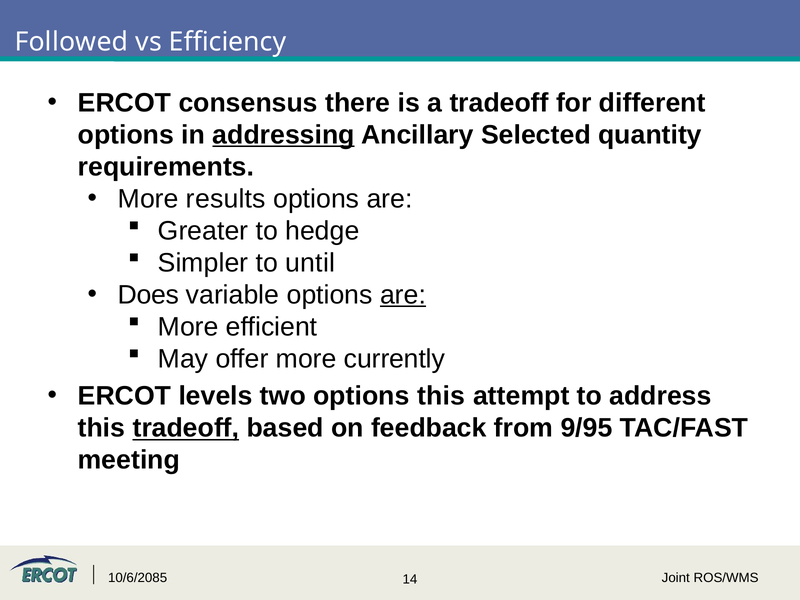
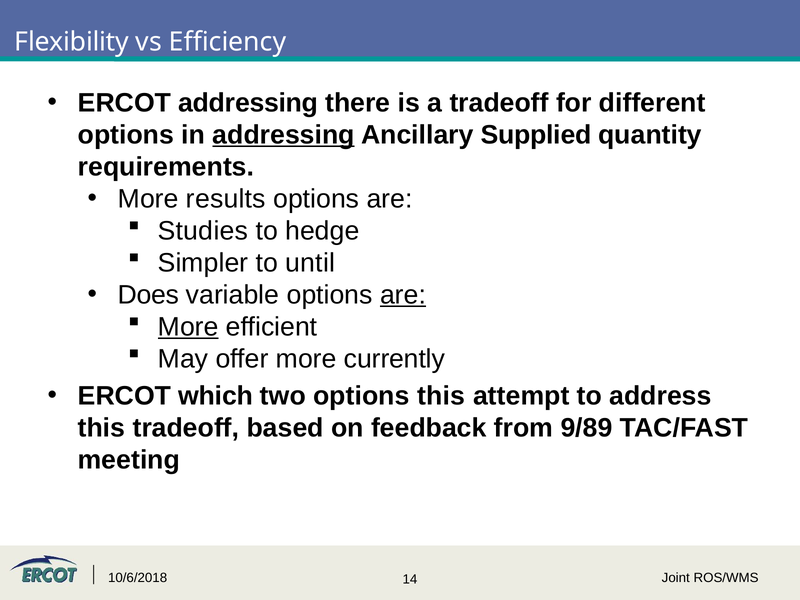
Followed: Followed -> Flexibility
ERCOT consensus: consensus -> addressing
Selected: Selected -> Supplied
Greater: Greater -> Studies
More at (188, 327) underline: none -> present
levels: levels -> which
tradeoff at (186, 428) underline: present -> none
9/95: 9/95 -> 9/89
10/6/2085: 10/6/2085 -> 10/6/2018
